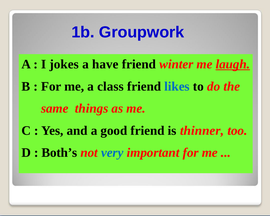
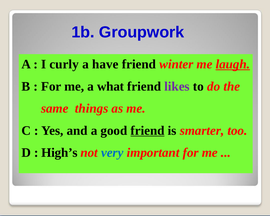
jokes: jokes -> curly
class: class -> what
likes colour: blue -> purple
friend at (147, 130) underline: none -> present
thinner: thinner -> smarter
Both’s: Both’s -> High’s
